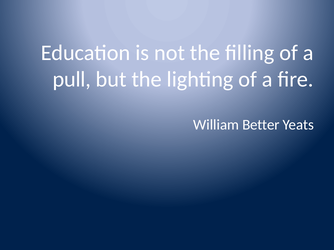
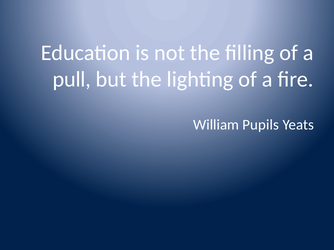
Better: Better -> Pupils
